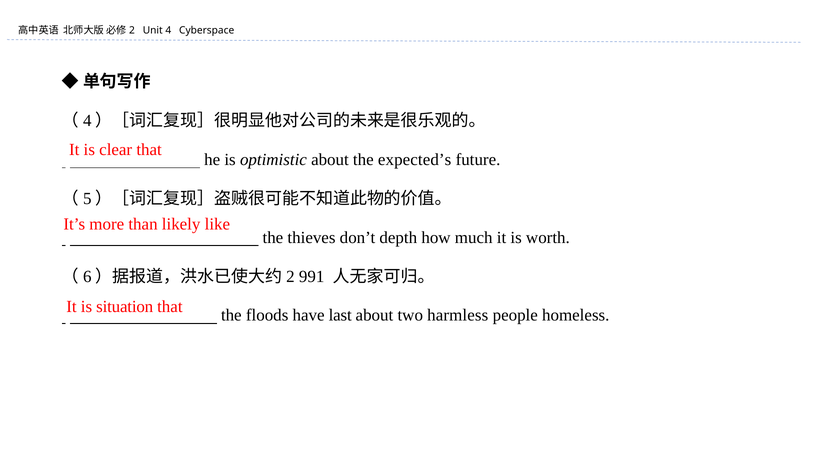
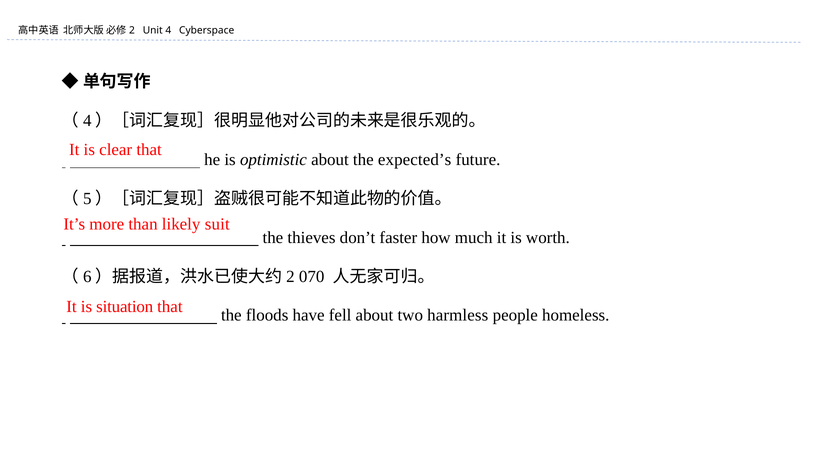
like: like -> suit
depth: depth -> faster
991: 991 -> 070
last: last -> fell
